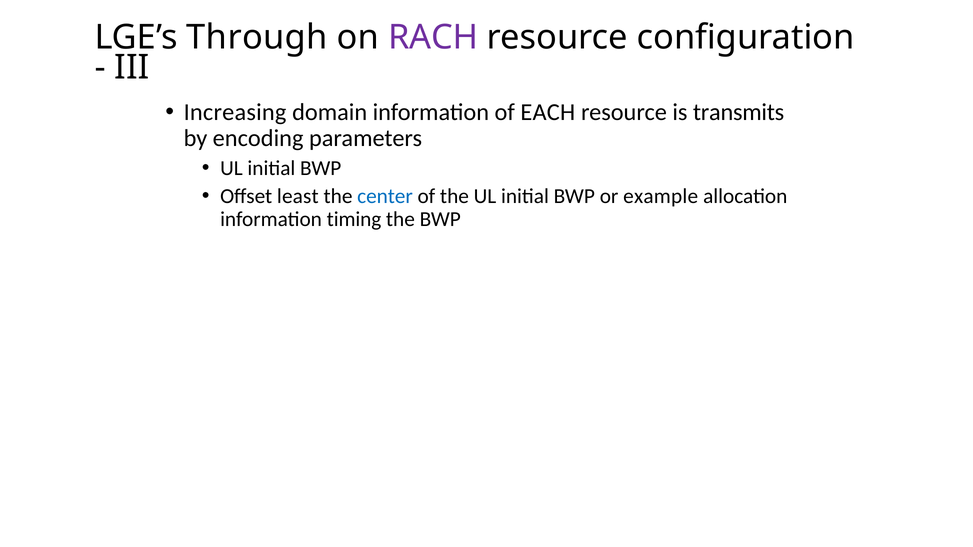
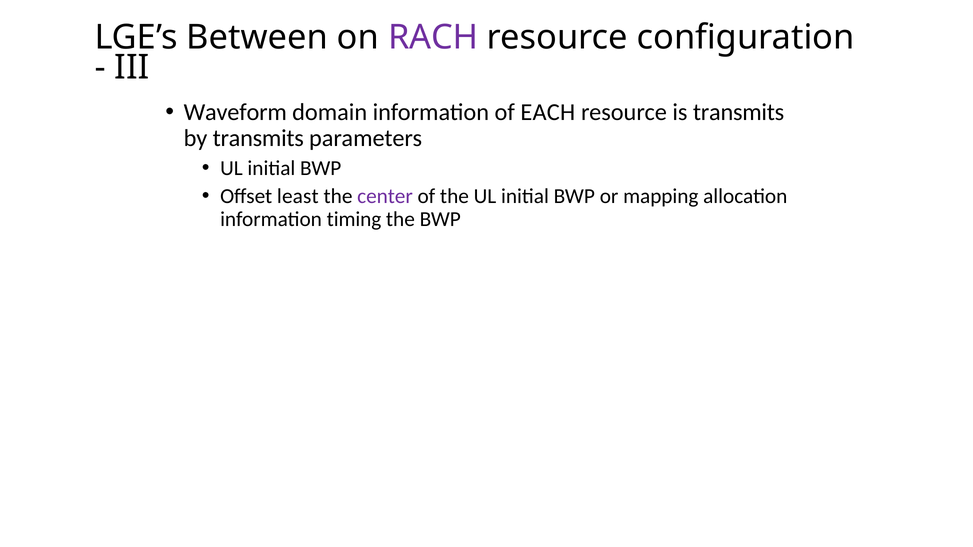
Through: Through -> Between
Increasing: Increasing -> Waveform
by encoding: encoding -> transmits
center colour: blue -> purple
example: example -> mapping
